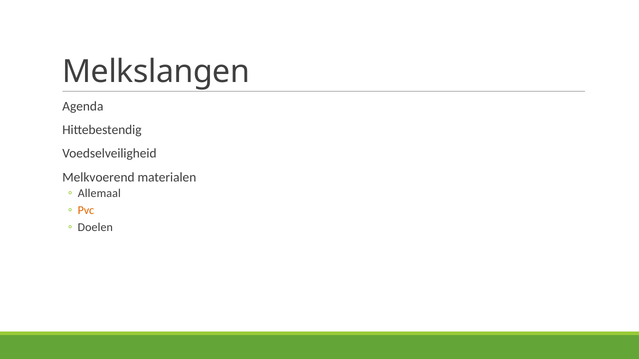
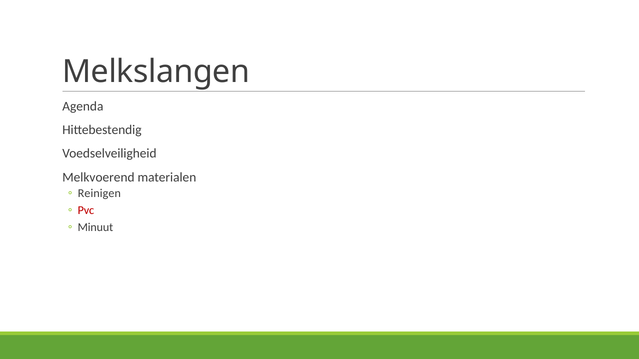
Allemaal: Allemaal -> Reinigen
Pvc colour: orange -> red
Doelen: Doelen -> Minuut
